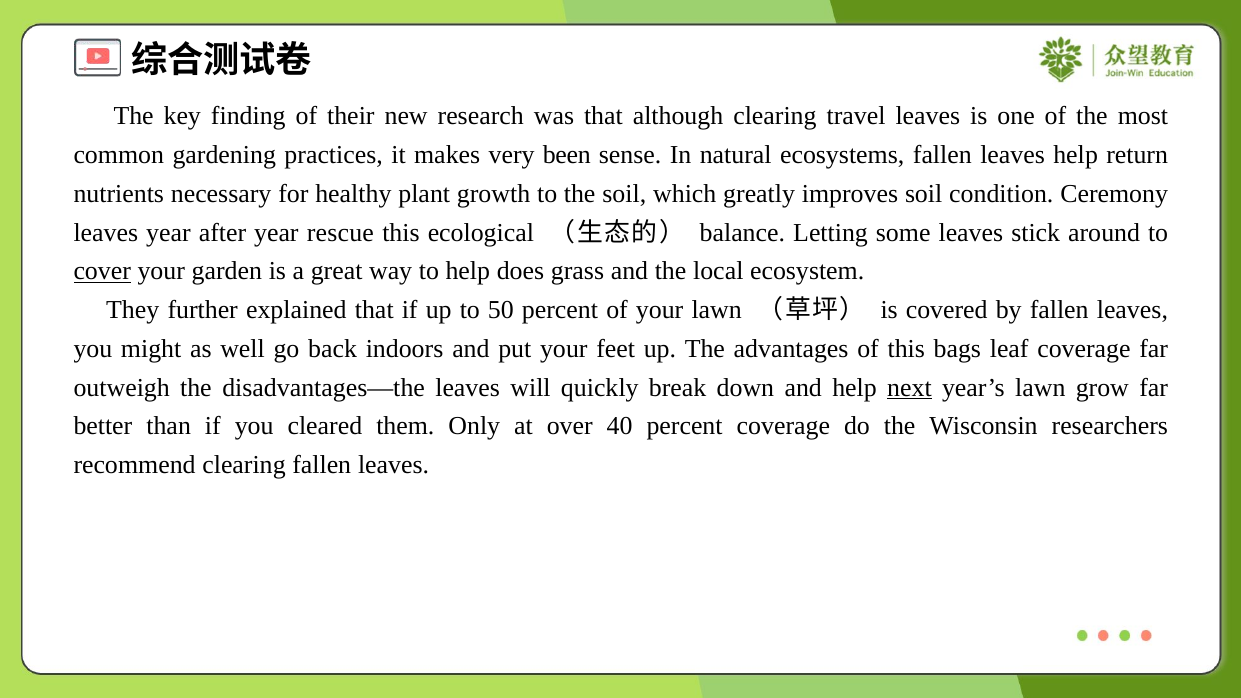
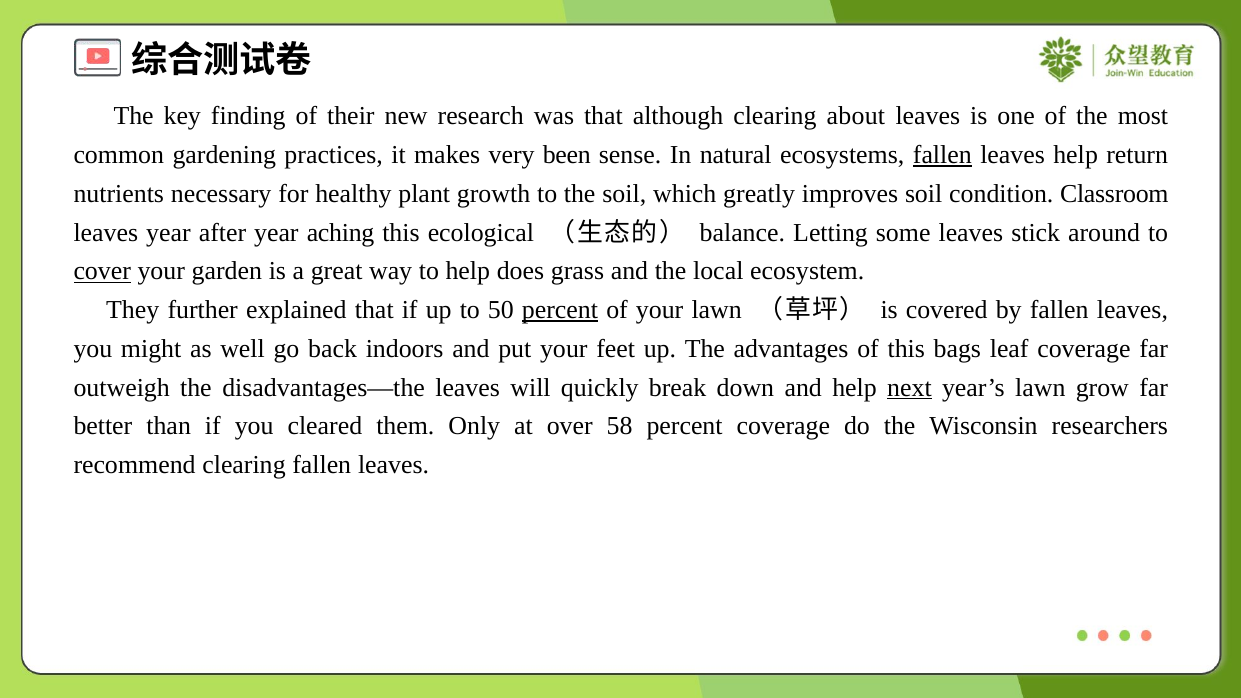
travel: travel -> about
fallen at (942, 155) underline: none -> present
Ceremony: Ceremony -> Classroom
rescue: rescue -> aching
percent at (560, 310) underline: none -> present
40: 40 -> 58
